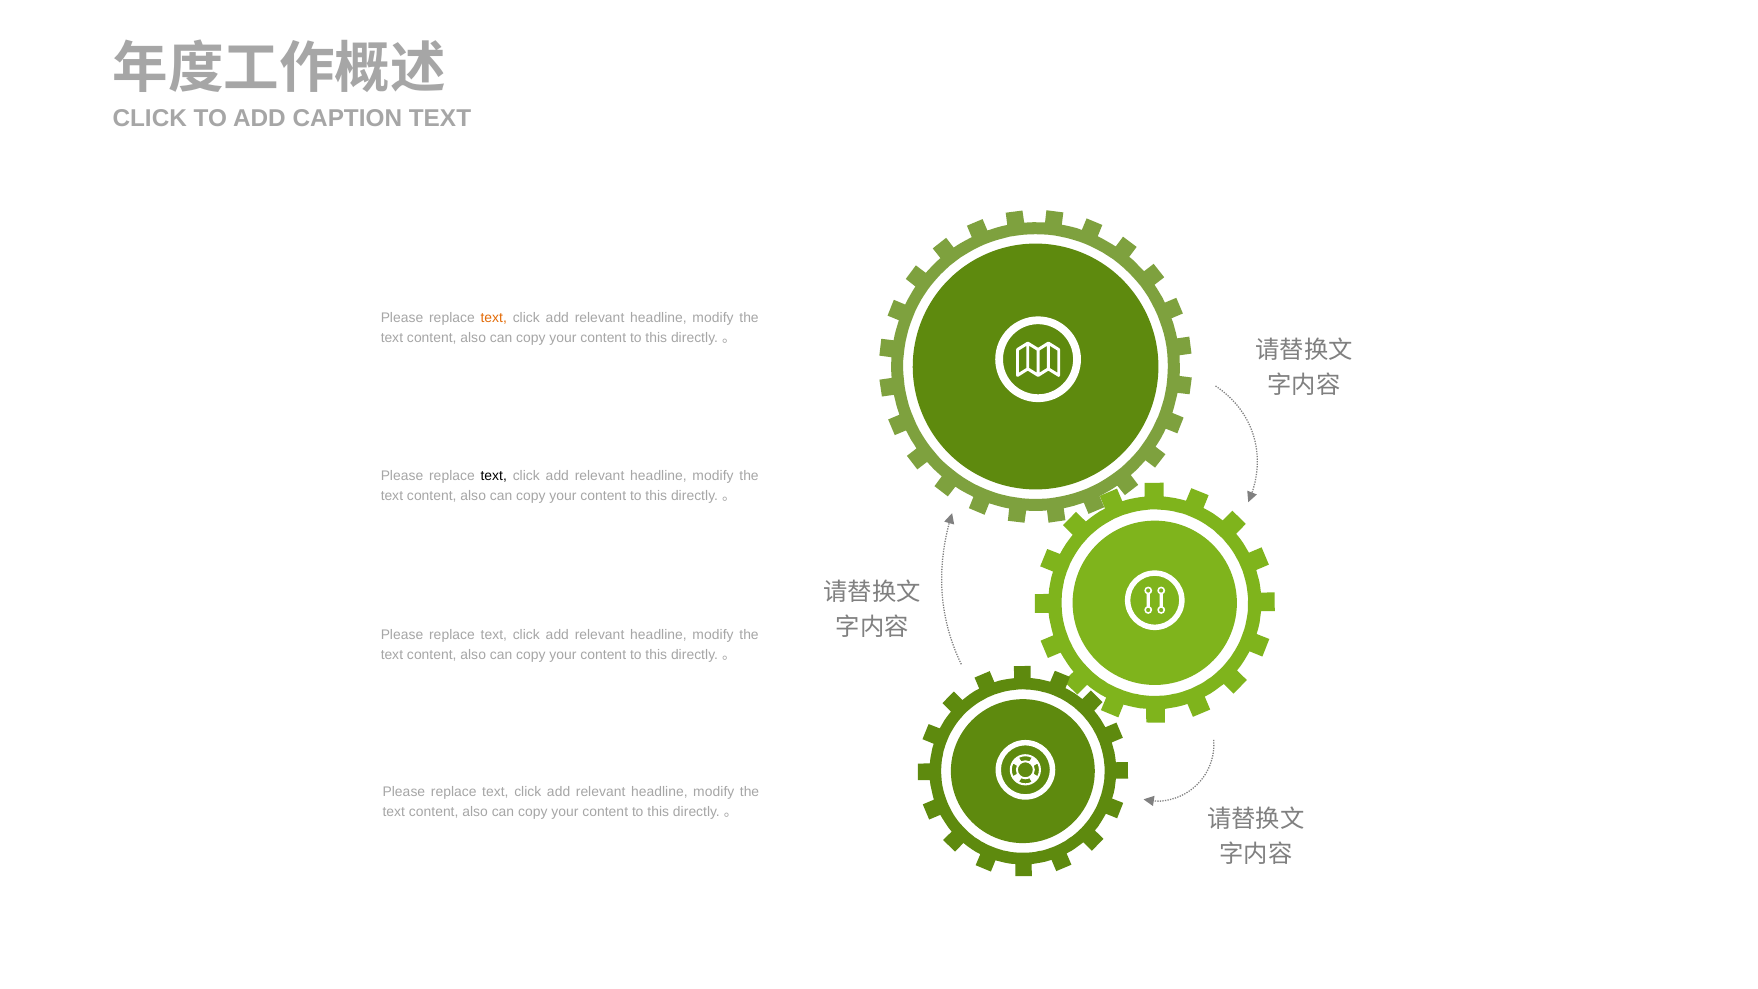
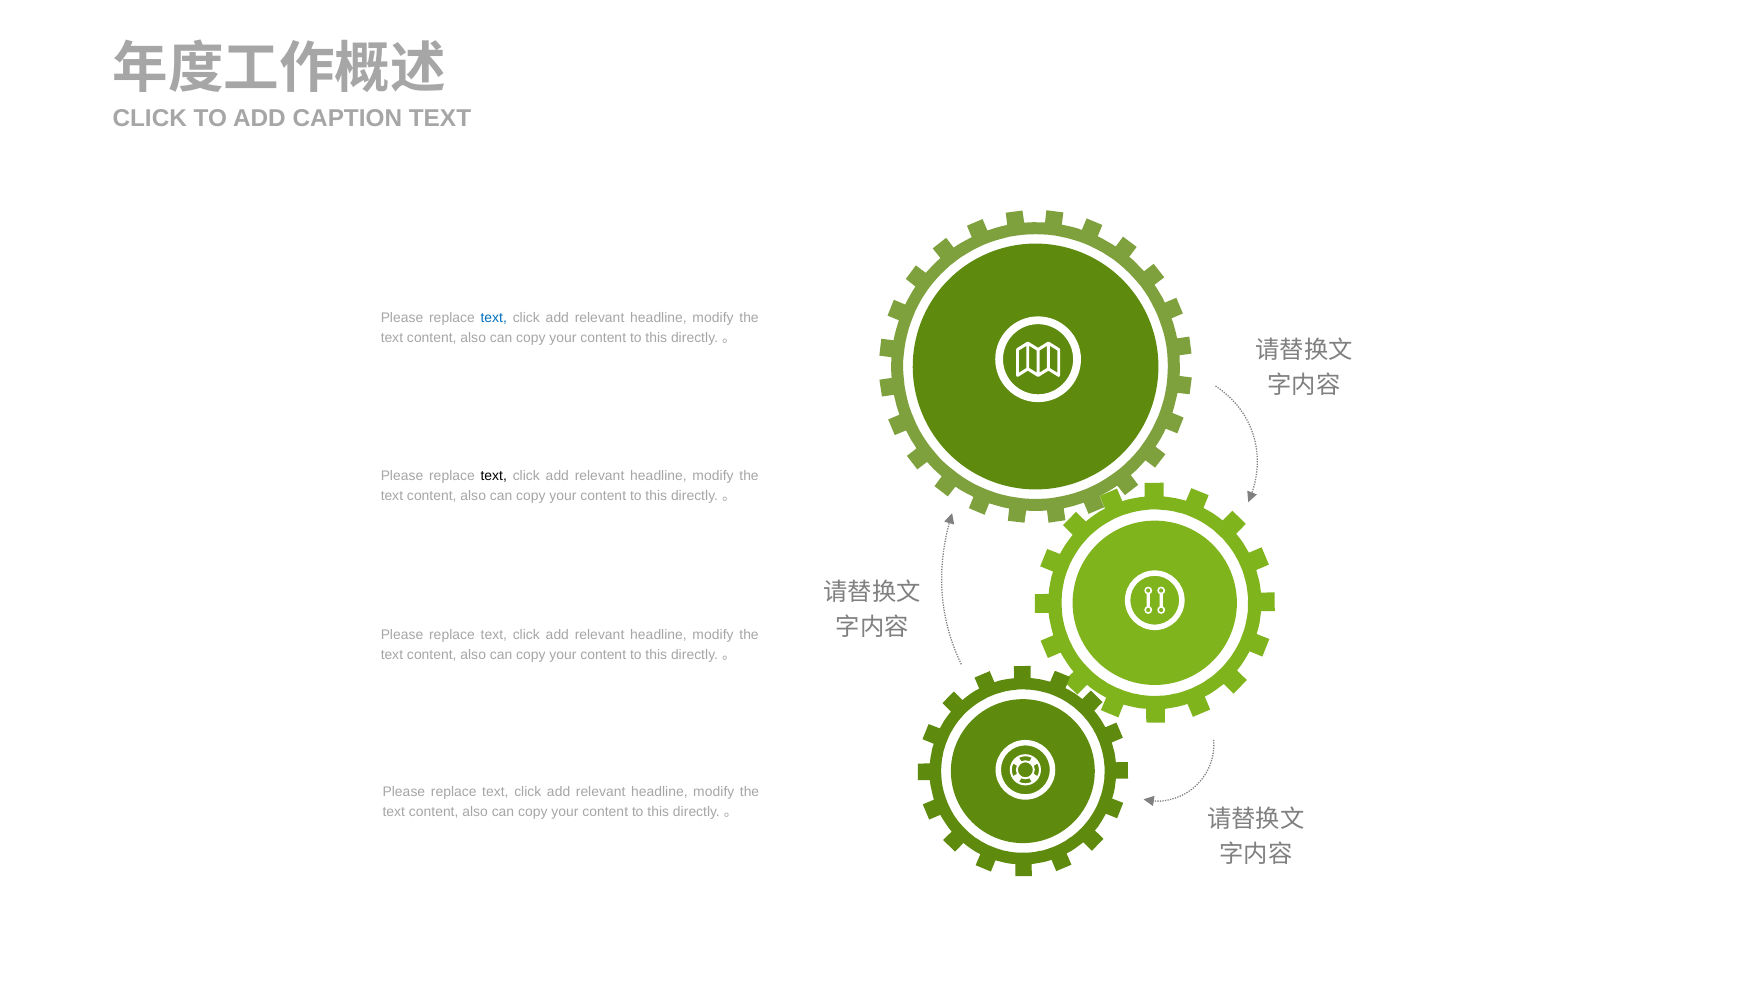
text at (494, 318) colour: orange -> blue
